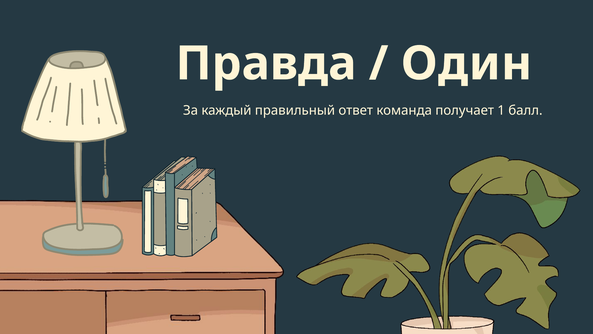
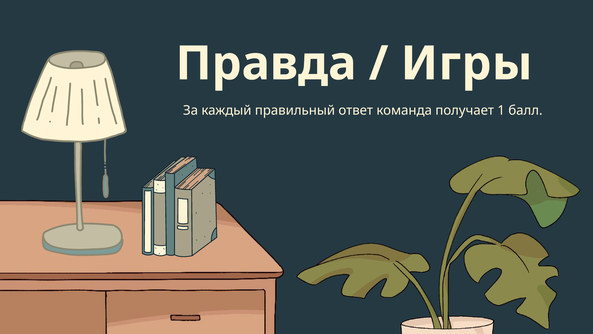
Один: Один -> Игры
